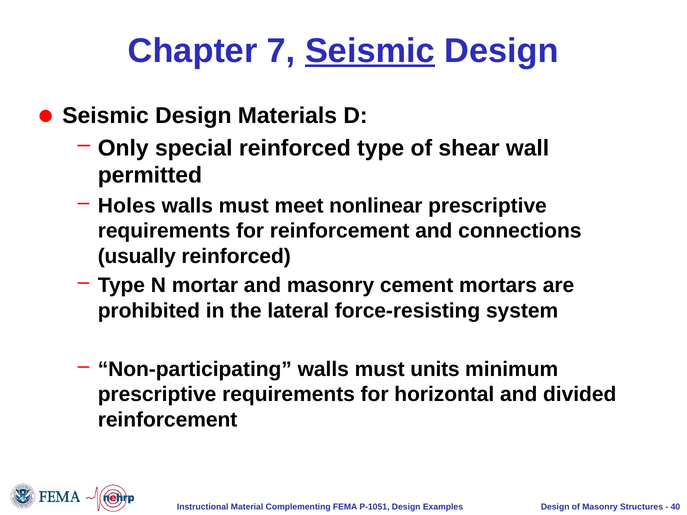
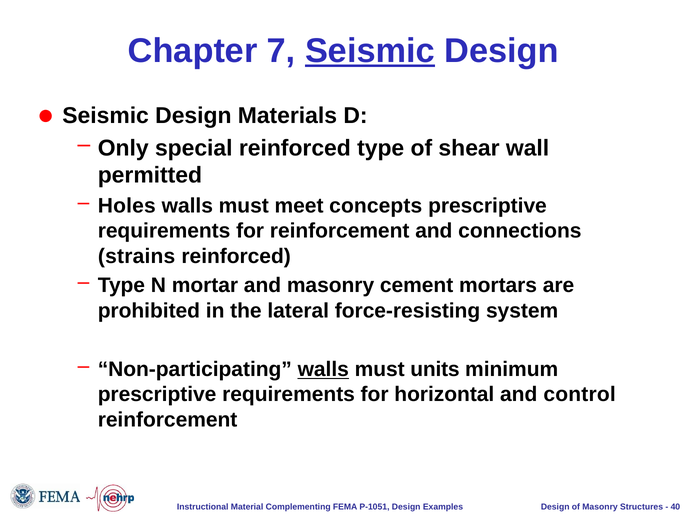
nonlinear: nonlinear -> concepts
usually: usually -> strains
walls at (323, 370) underline: none -> present
divided: divided -> control
